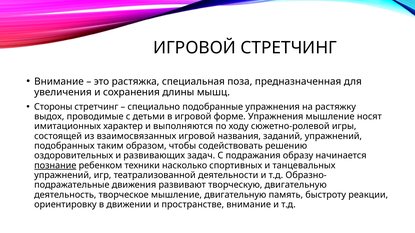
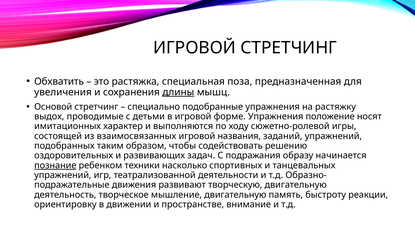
Внимание at (59, 82): Внимание -> Обхватить
длины underline: none -> present
Стороны: Стороны -> Основой
Упражнения мышление: мышление -> положение
